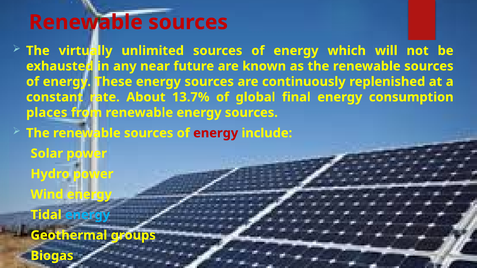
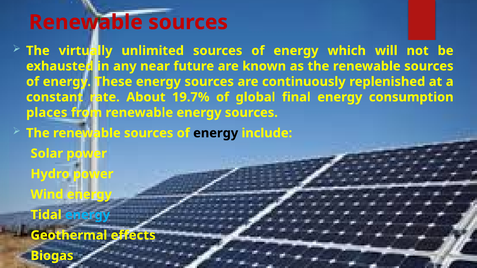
13.7%: 13.7% -> 19.7%
energy at (216, 133) colour: red -> black
groups: groups -> effects
